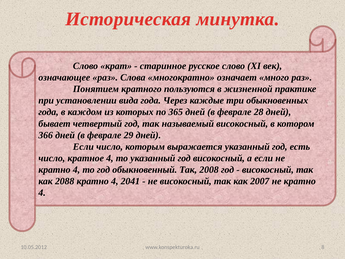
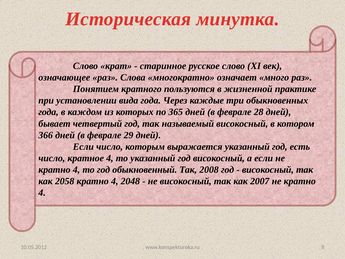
2088: 2088 -> 2058
2041: 2041 -> 2048
